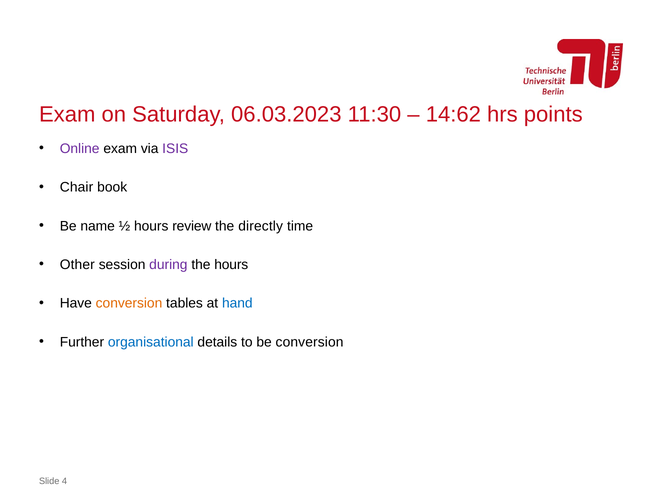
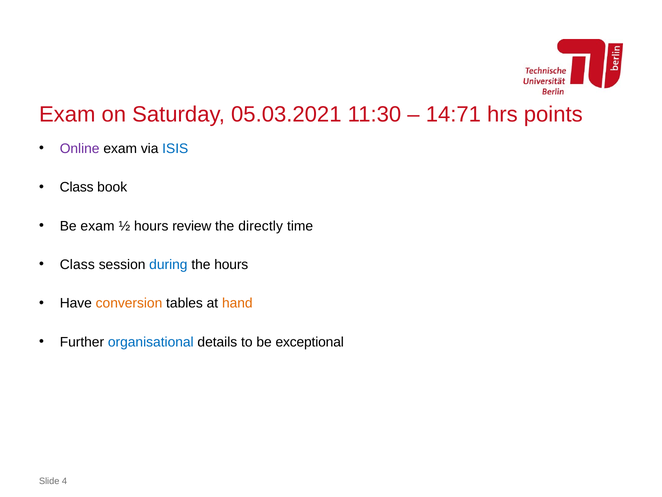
06.03.2023: 06.03.2023 -> 05.03.2021
14:62: 14:62 -> 14:71
ISIS colour: purple -> blue
Chair at (77, 187): Chair -> Class
Be name: name -> exam
Other at (77, 264): Other -> Class
during colour: purple -> blue
hand colour: blue -> orange
be conversion: conversion -> exceptional
